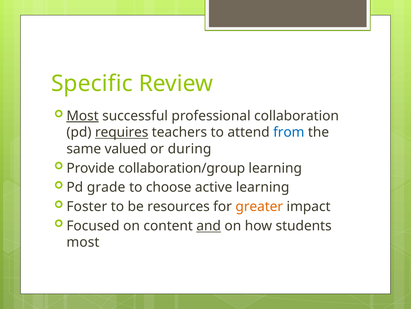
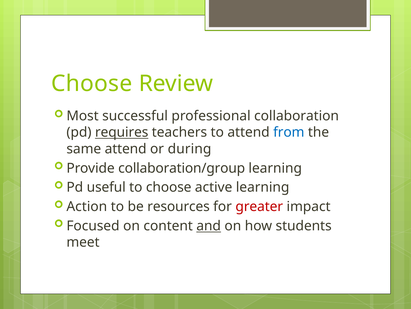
Specific at (92, 83): Specific -> Choose
Most at (83, 116) underline: present -> none
same valued: valued -> attend
grade: grade -> useful
Foster: Foster -> Action
greater colour: orange -> red
most at (83, 242): most -> meet
